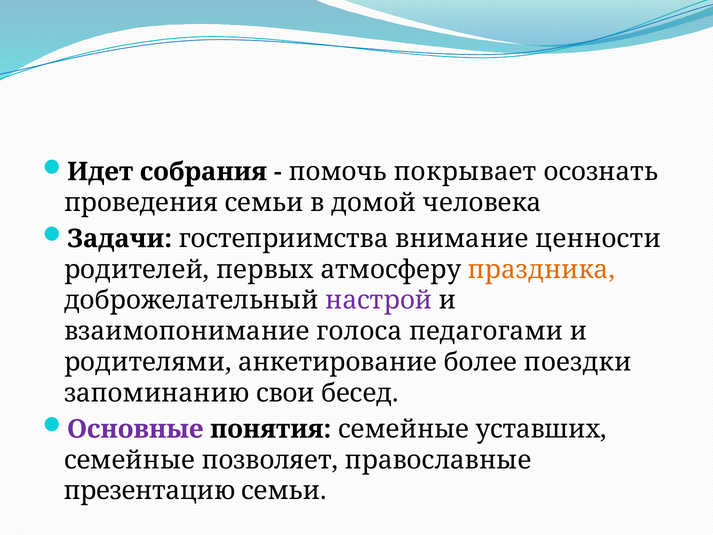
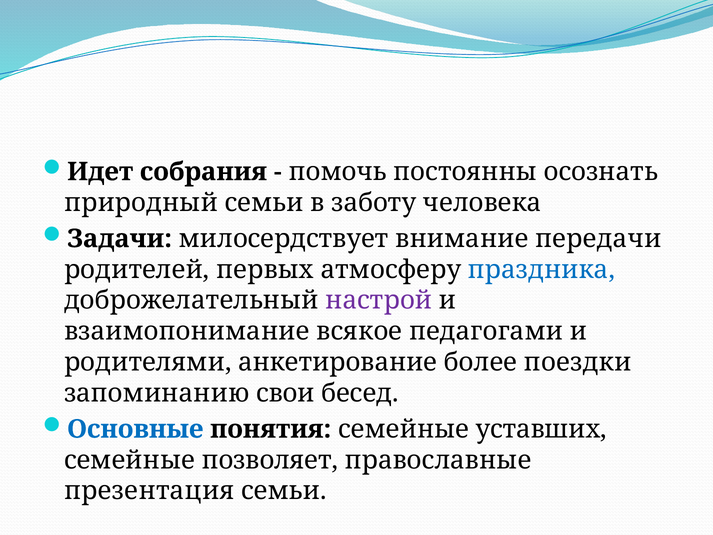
покрывает: покрывает -> постоянны
проведения: проведения -> природный
домой: домой -> заботу
гостеприимства: гостеприимства -> милосердствует
ценности: ценности -> передачи
праздника colour: orange -> blue
голоса: голоса -> всякое
Основные colour: purple -> blue
презентацию: презентацию -> презентация
